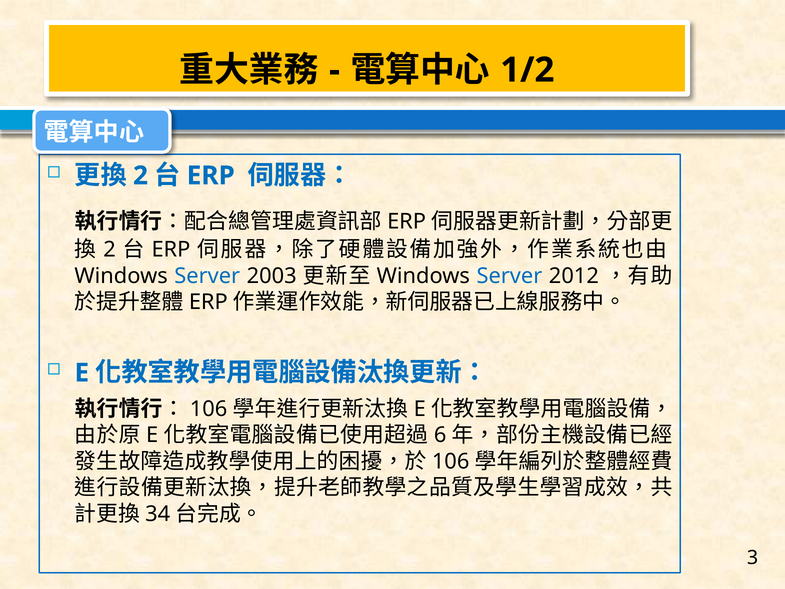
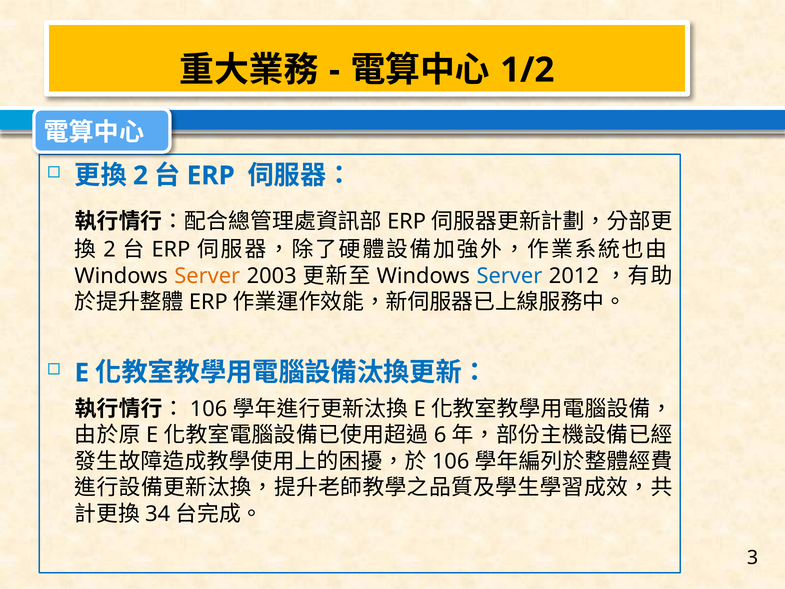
Server at (207, 276) colour: blue -> orange
